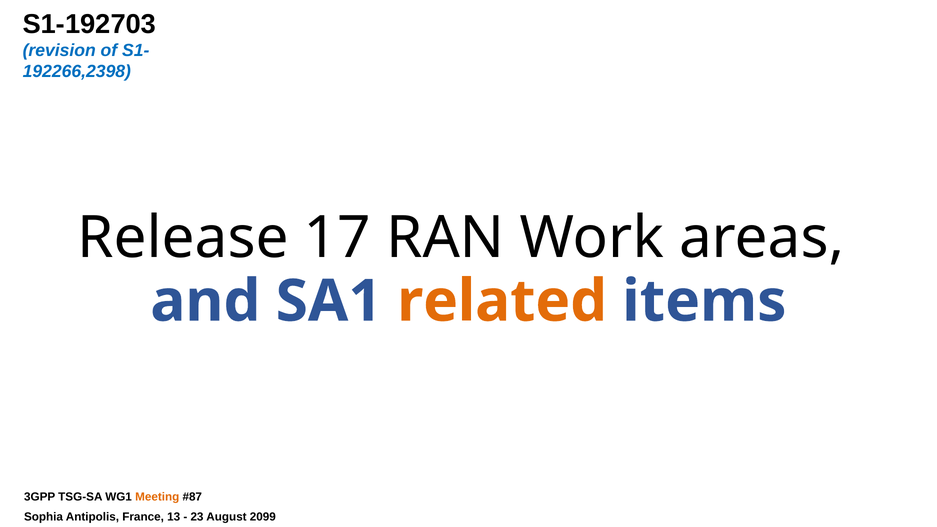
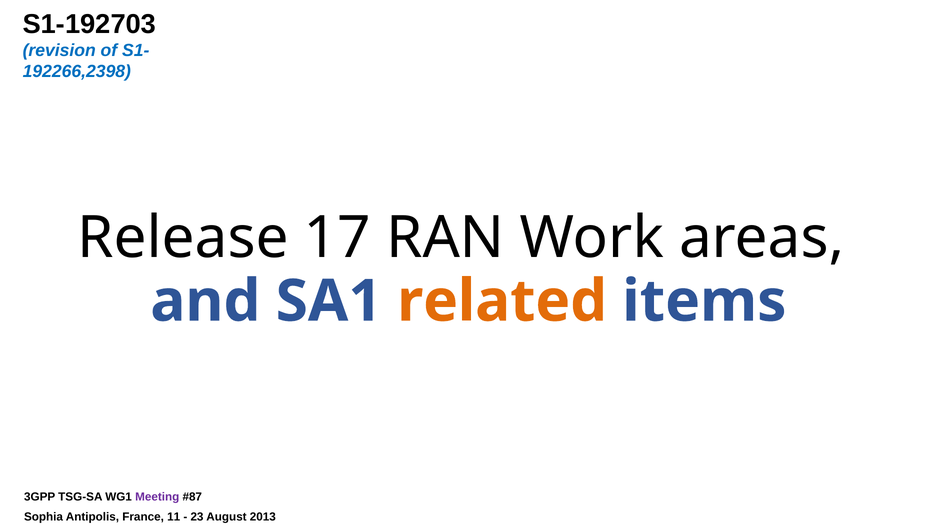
Meeting colour: orange -> purple
13: 13 -> 11
2099: 2099 -> 2013
